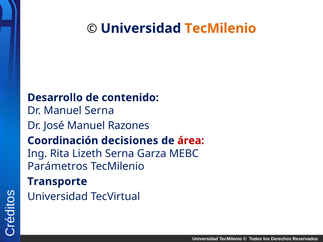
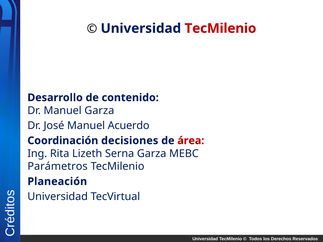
TecMilenio at (220, 28) colour: orange -> red
Manuel Serna: Serna -> Garza
Razones: Razones -> Acuerdo
Transporte: Transporte -> Planeación
